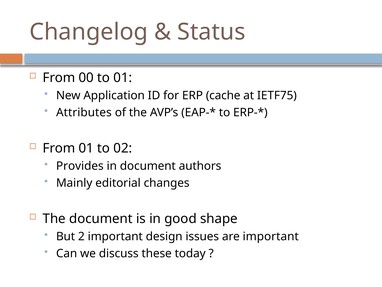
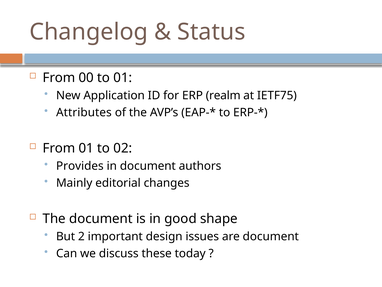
cache: cache -> realm
are important: important -> document
